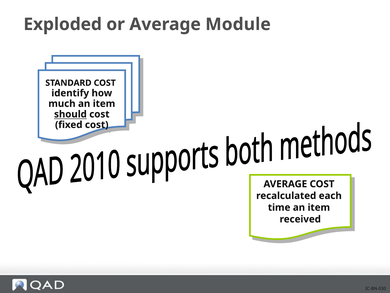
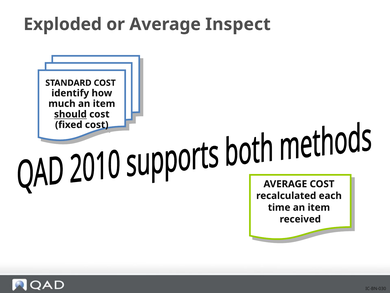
Module: Module -> Inspect
